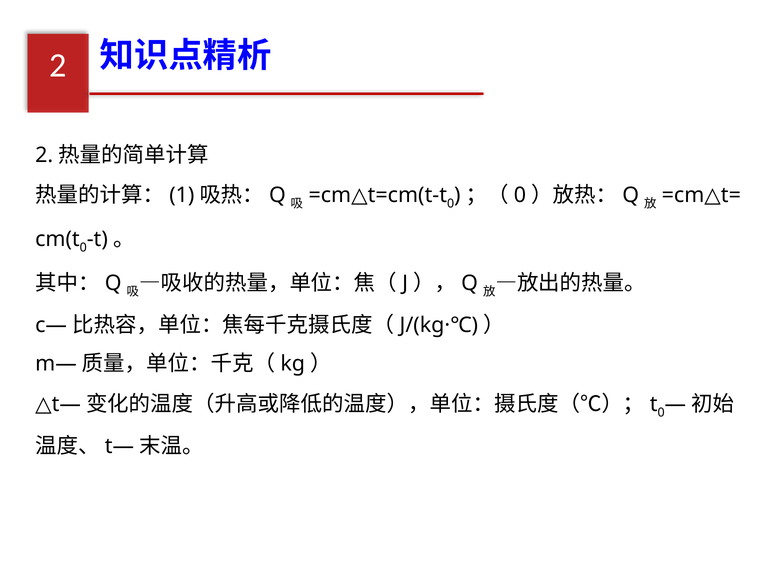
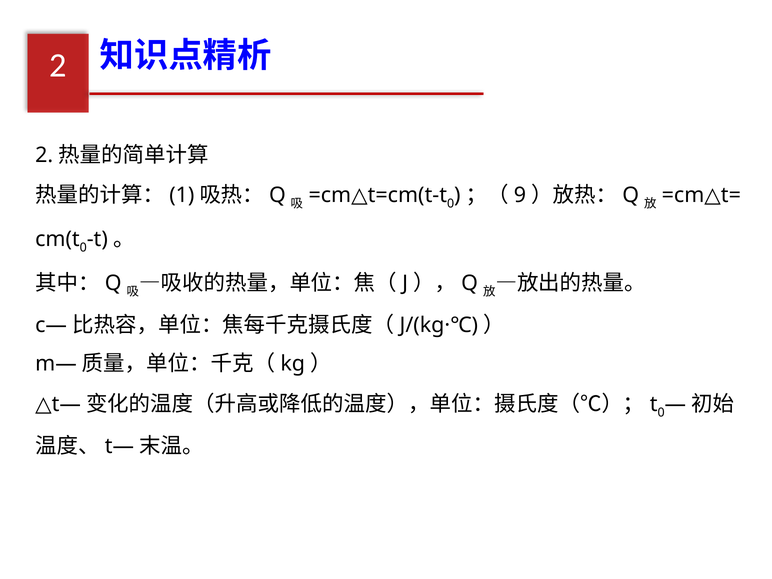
0 at (520, 195): 0 -> 9
